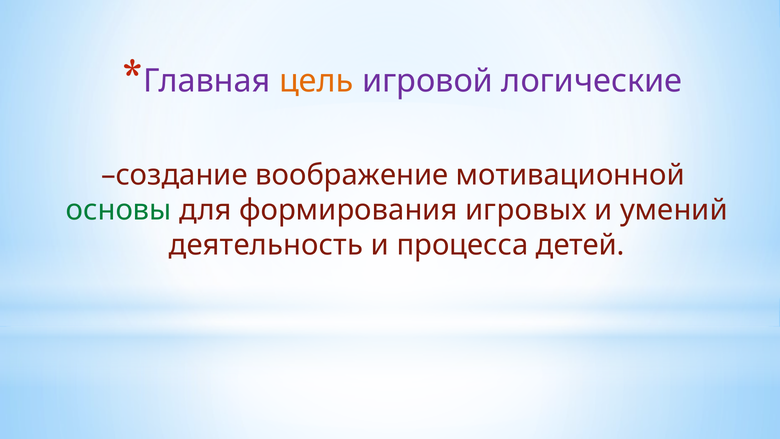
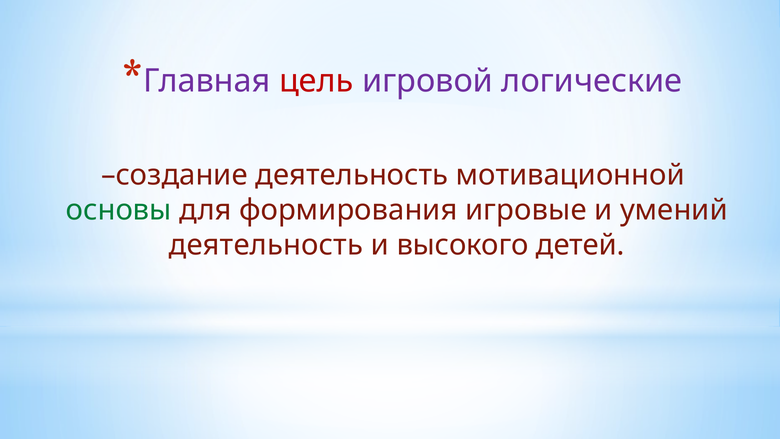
цель colour: orange -> red
создание воображение: воображение -> деятельность
игровых: игровых -> игровые
процесса: процесса -> высокого
